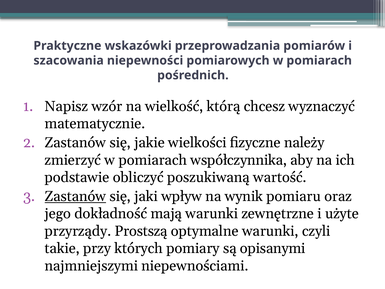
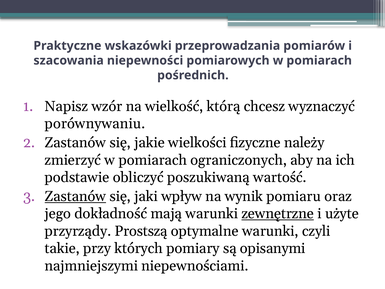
matematycznie: matematycznie -> porównywaniu
współczynnika: współczynnika -> ograniczonych
zewnętrzne underline: none -> present
